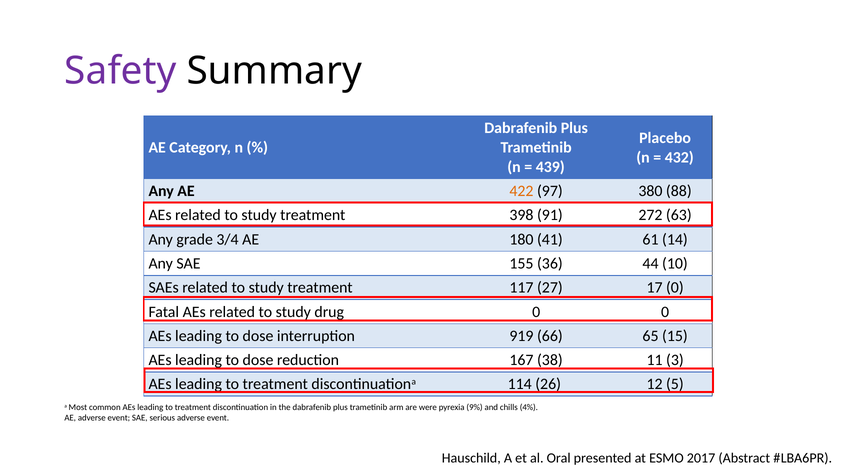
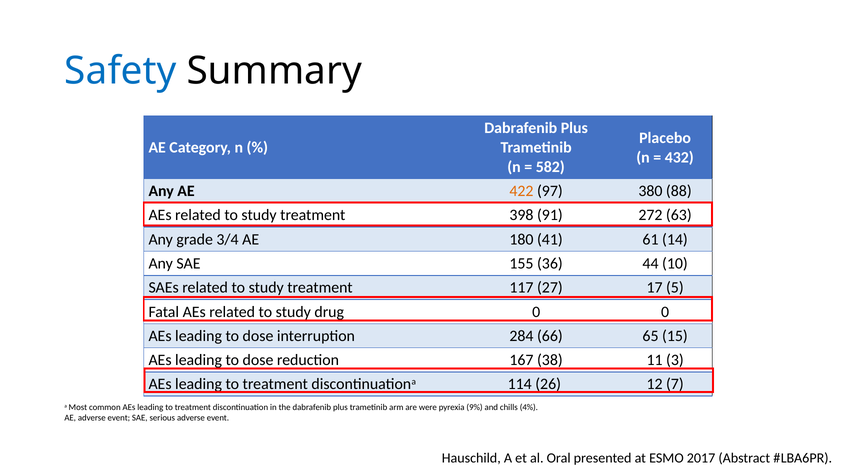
Safety colour: purple -> blue
439: 439 -> 582
17 0: 0 -> 5
919: 919 -> 284
5: 5 -> 7
